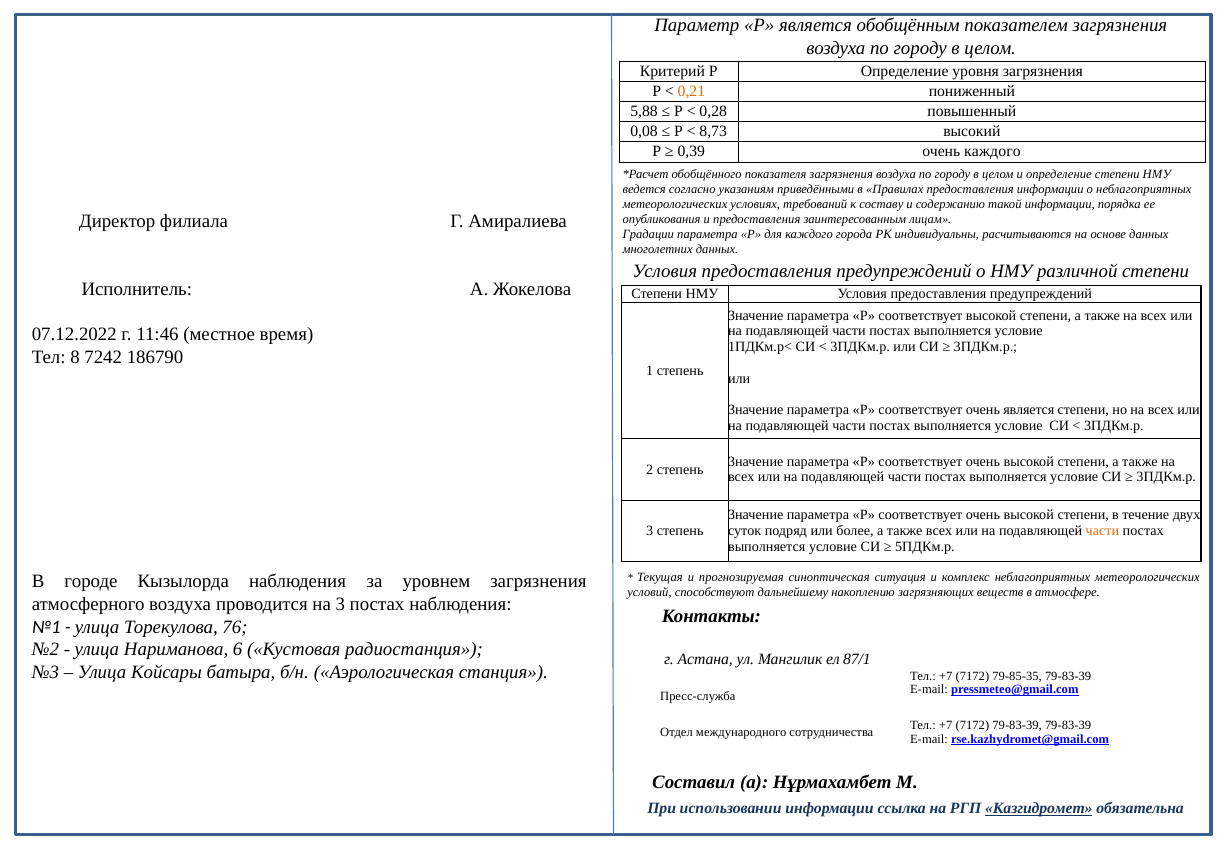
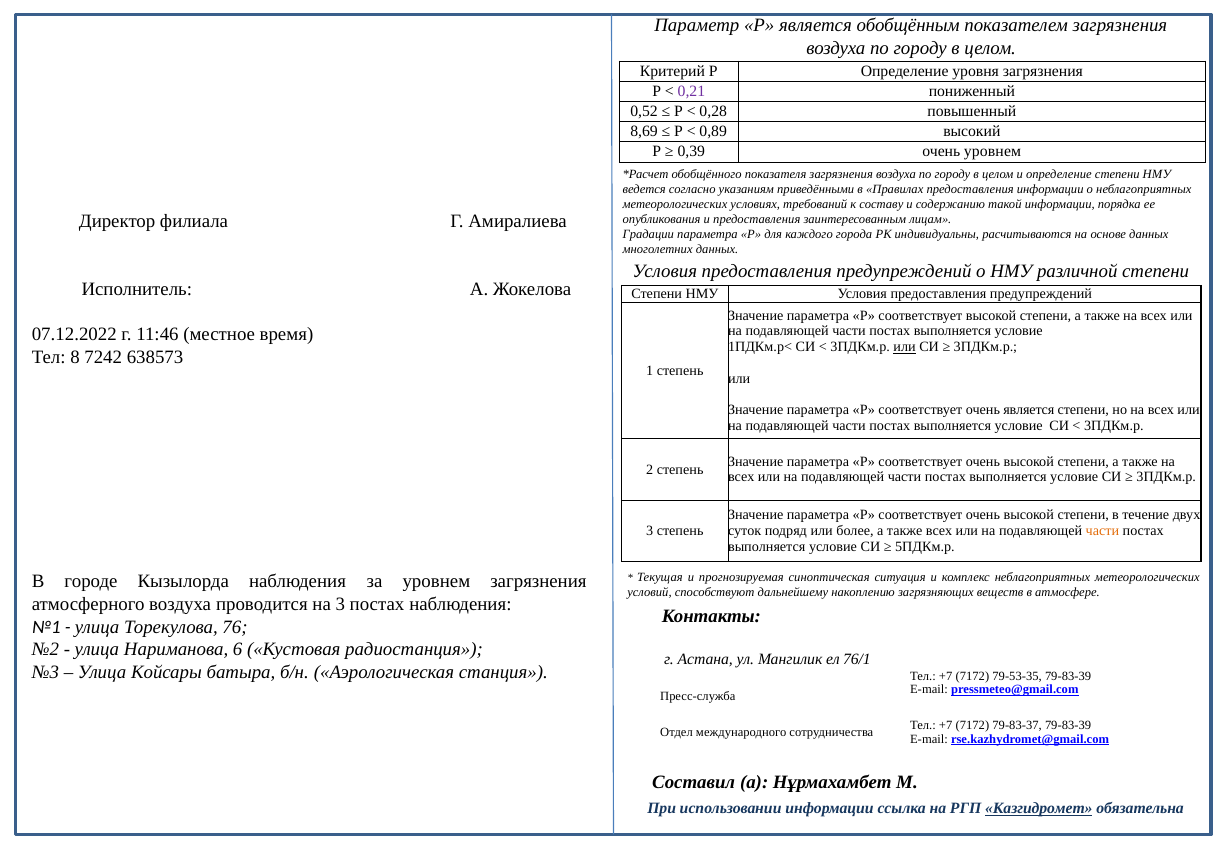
0,21 colour: orange -> purple
5,88: 5,88 -> 0,52
0,08: 0,08 -> 8,69
8,73: 8,73 -> 0,89
очень каждого: каждого -> уровнем
или at (905, 347) underline: none -> present
186790: 186790 -> 638573
87/1: 87/1 -> 76/1
79-85-35: 79-85-35 -> 79-53-35
7172 79-83-39: 79-83-39 -> 79-83-37
